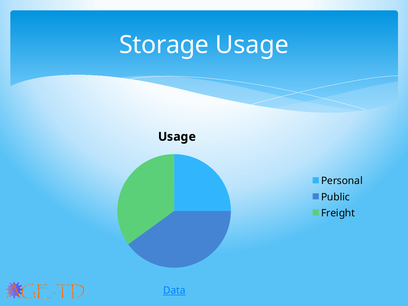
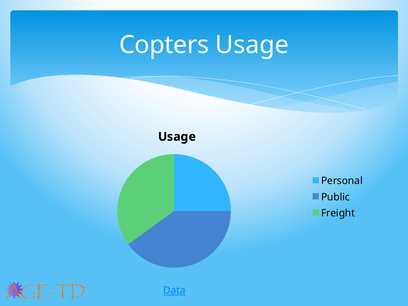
Storage: Storage -> Copters
